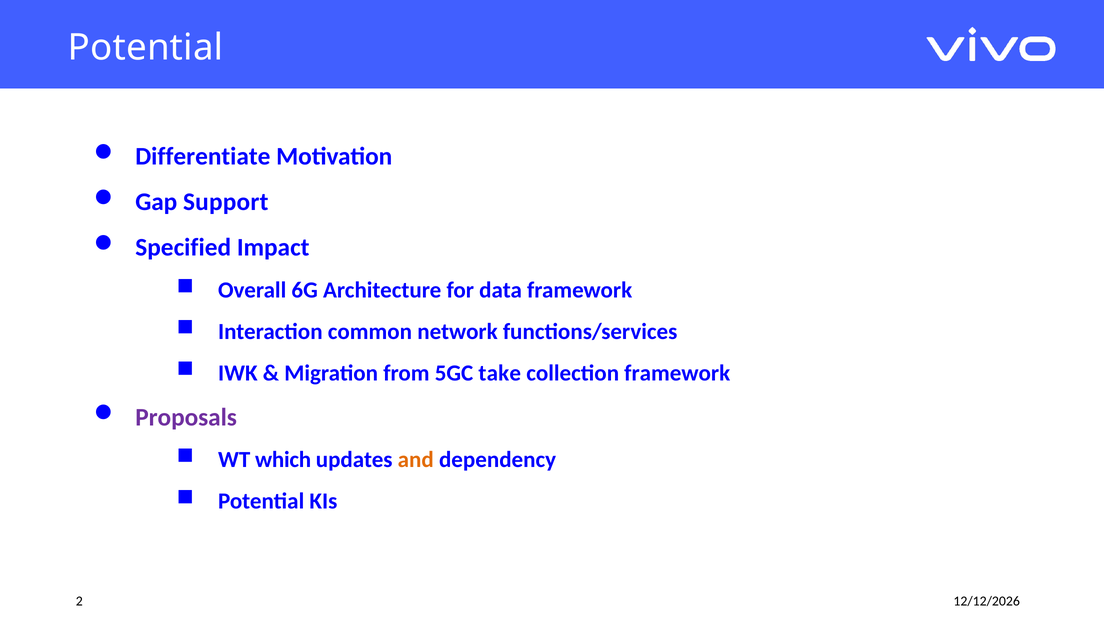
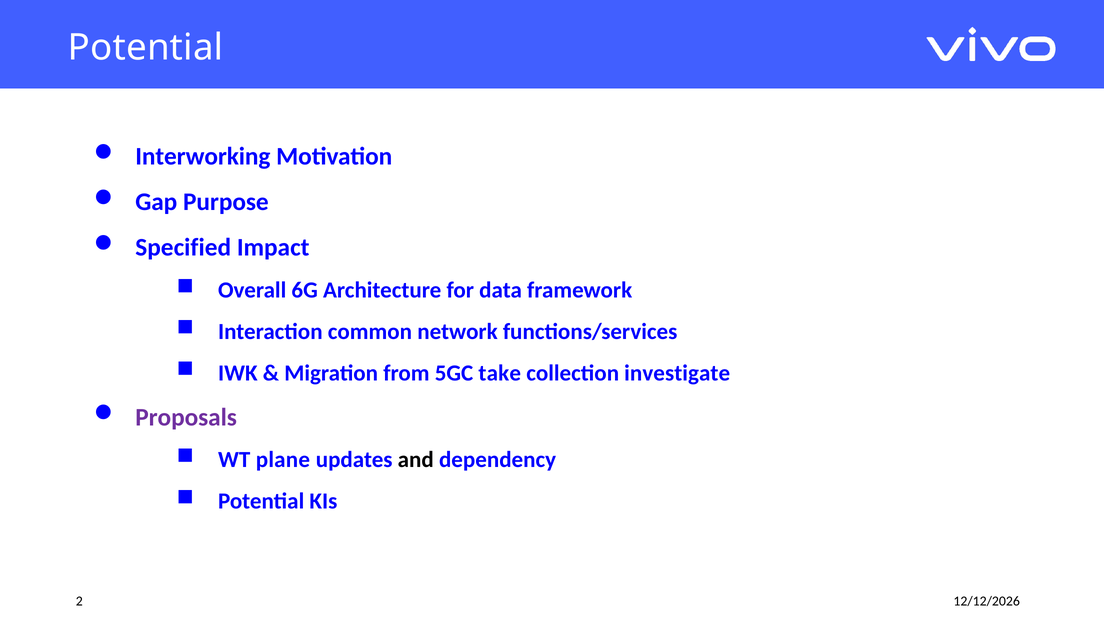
Differentiate: Differentiate -> Interworking
Support: Support -> Purpose
collection framework: framework -> investigate
which: which -> plane
and colour: orange -> black
